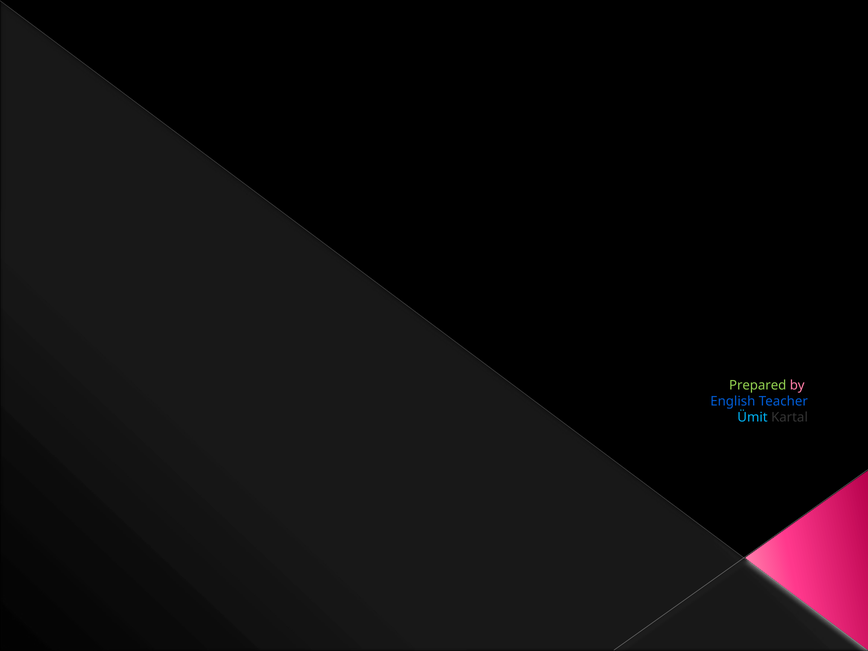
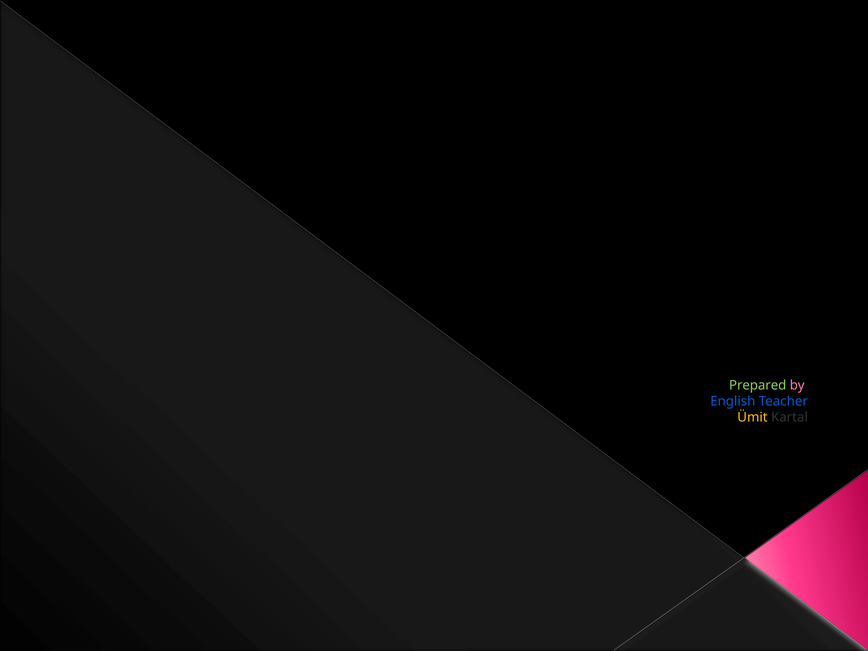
Ümit colour: light blue -> yellow
